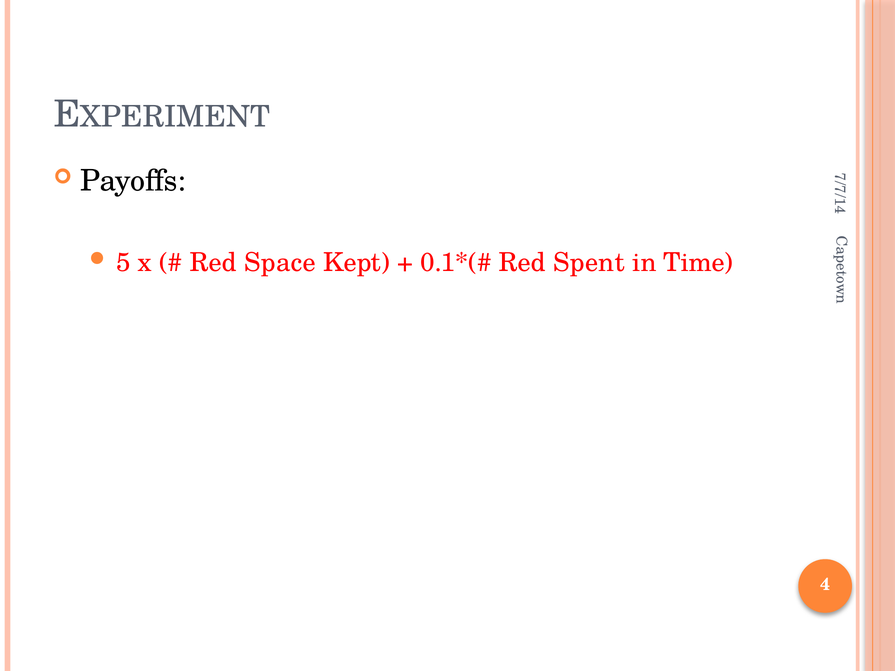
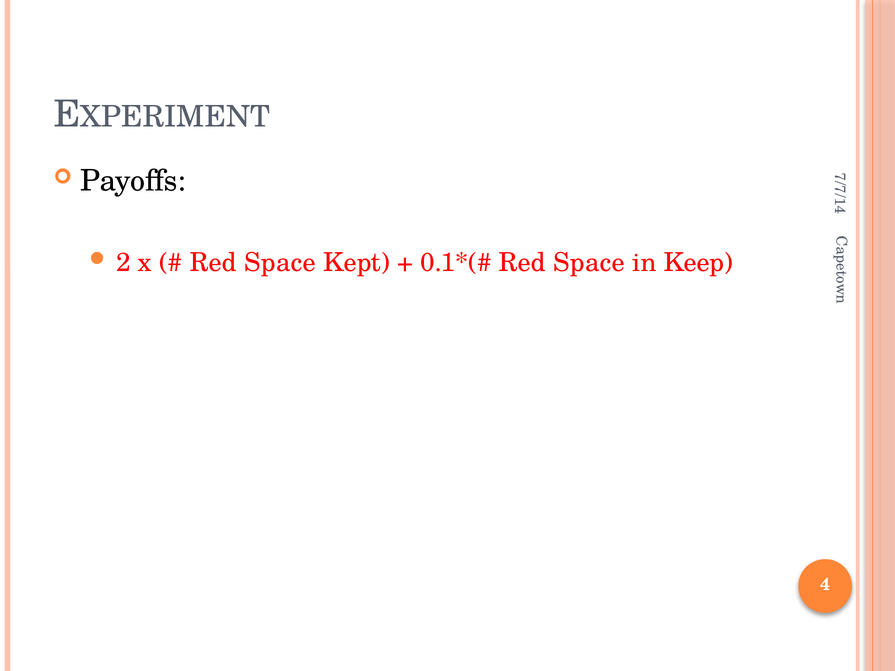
5: 5 -> 2
Spent at (589, 263): Spent -> Space
Time: Time -> Keep
